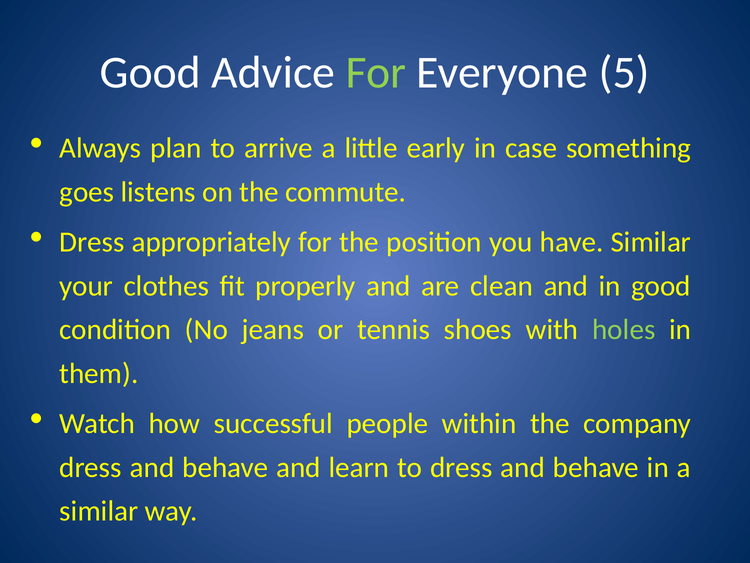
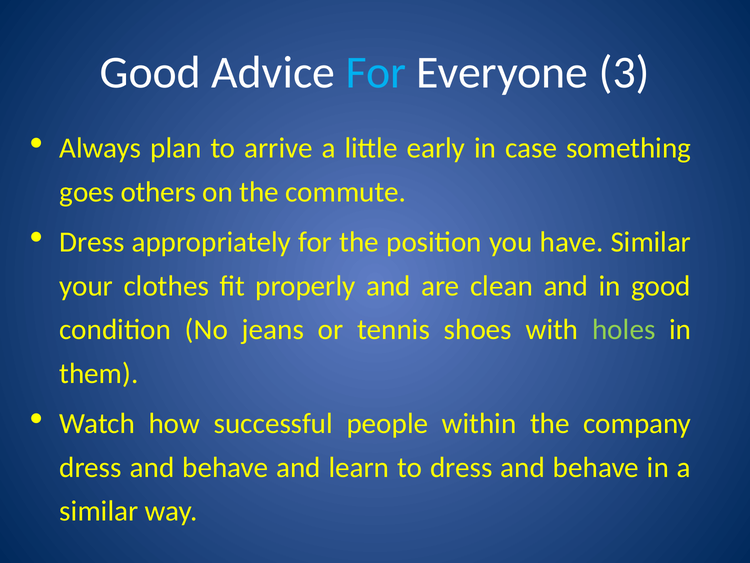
For at (376, 73) colour: light green -> light blue
5: 5 -> 3
listens: listens -> others
